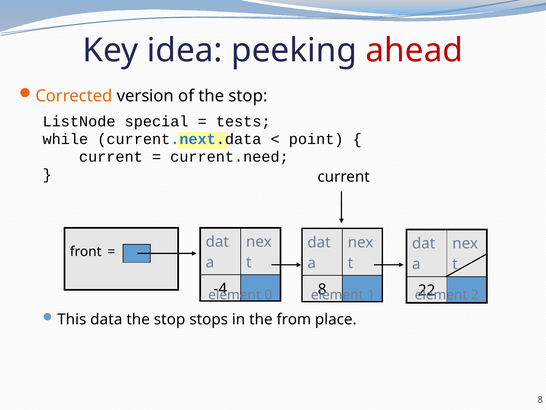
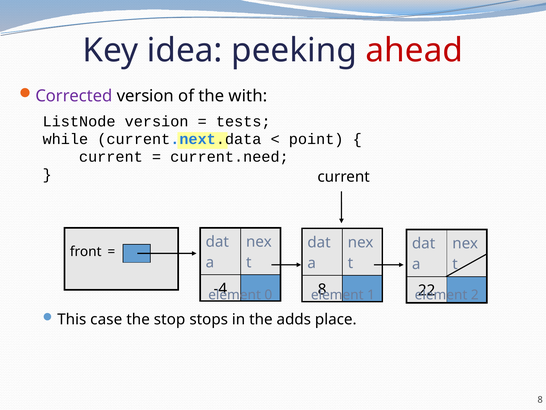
Corrected colour: orange -> purple
of the stop: stop -> with
ListNode special: special -> version
data: data -> case
from: from -> adds
